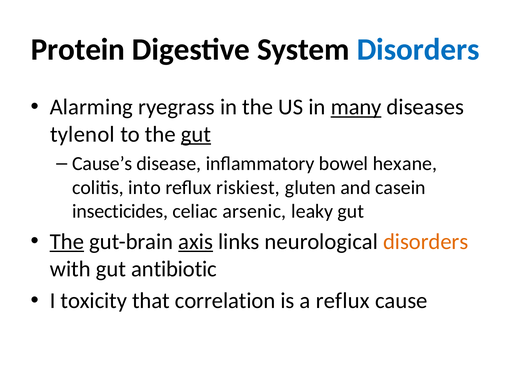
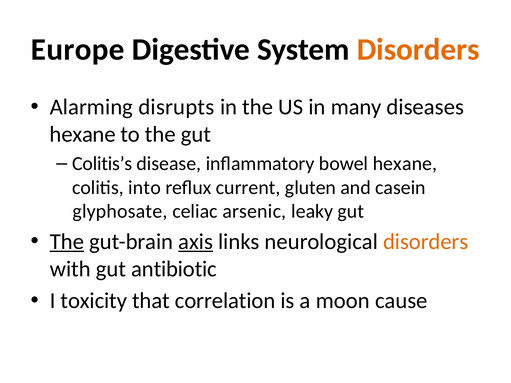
Protein: Protein -> Europe
Disorders at (418, 49) colour: blue -> orange
ryegrass: ryegrass -> disrupts
many underline: present -> none
tylenol at (82, 134): tylenol -> hexane
gut at (196, 134) underline: present -> none
Cause’s: Cause’s -> Colitis’s
riskiest: riskiest -> current
insecticides: insecticides -> glyphosate
a reflux: reflux -> moon
